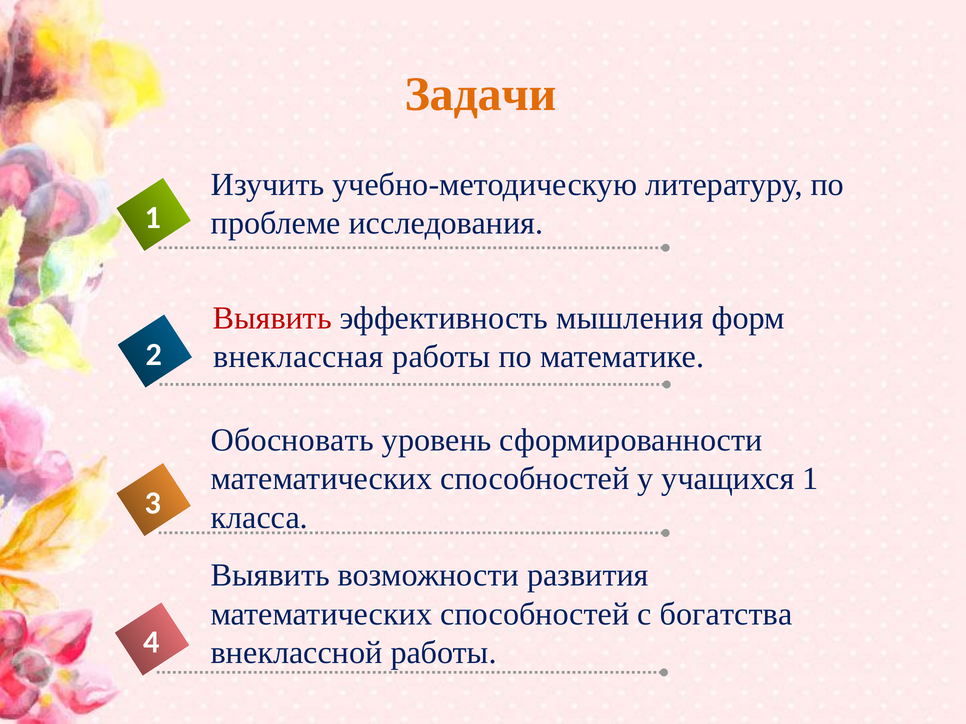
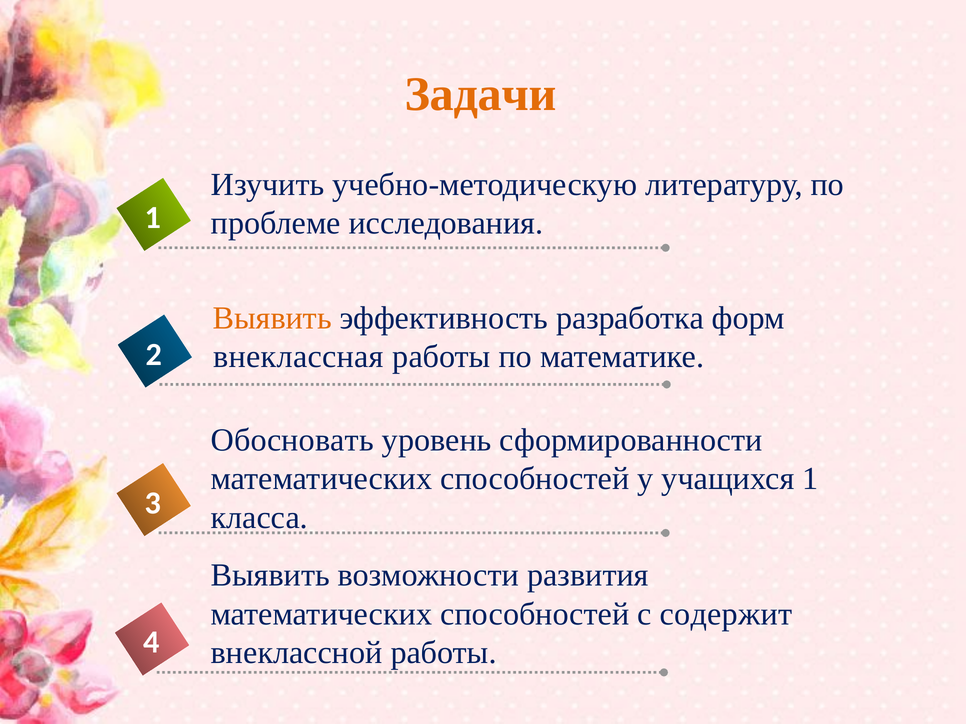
Выявить at (272, 318) colour: red -> orange
мышления: мышления -> разработка
богатства: богатства -> содержит
